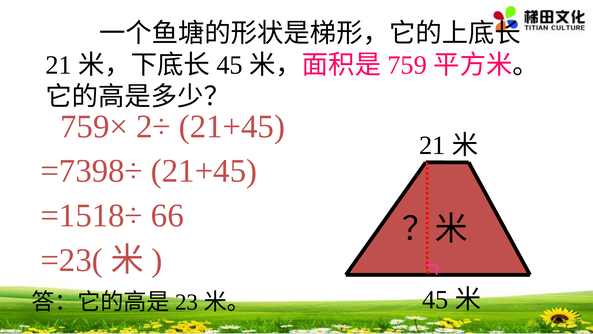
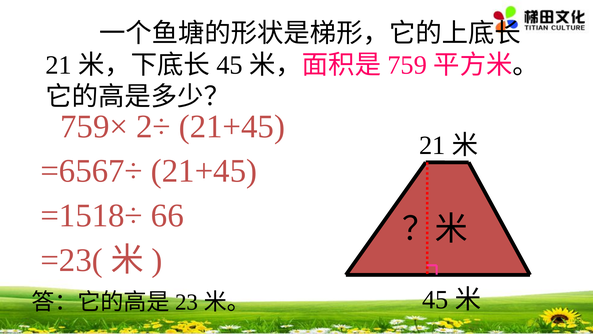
=7398÷: =7398÷ -> =6567÷
